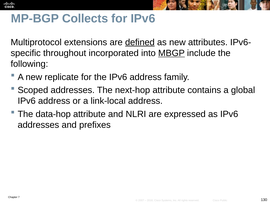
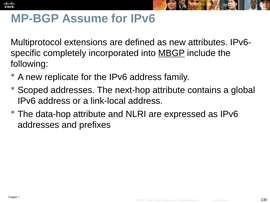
Collects: Collects -> Assume
defined underline: present -> none
throughout: throughout -> completely
